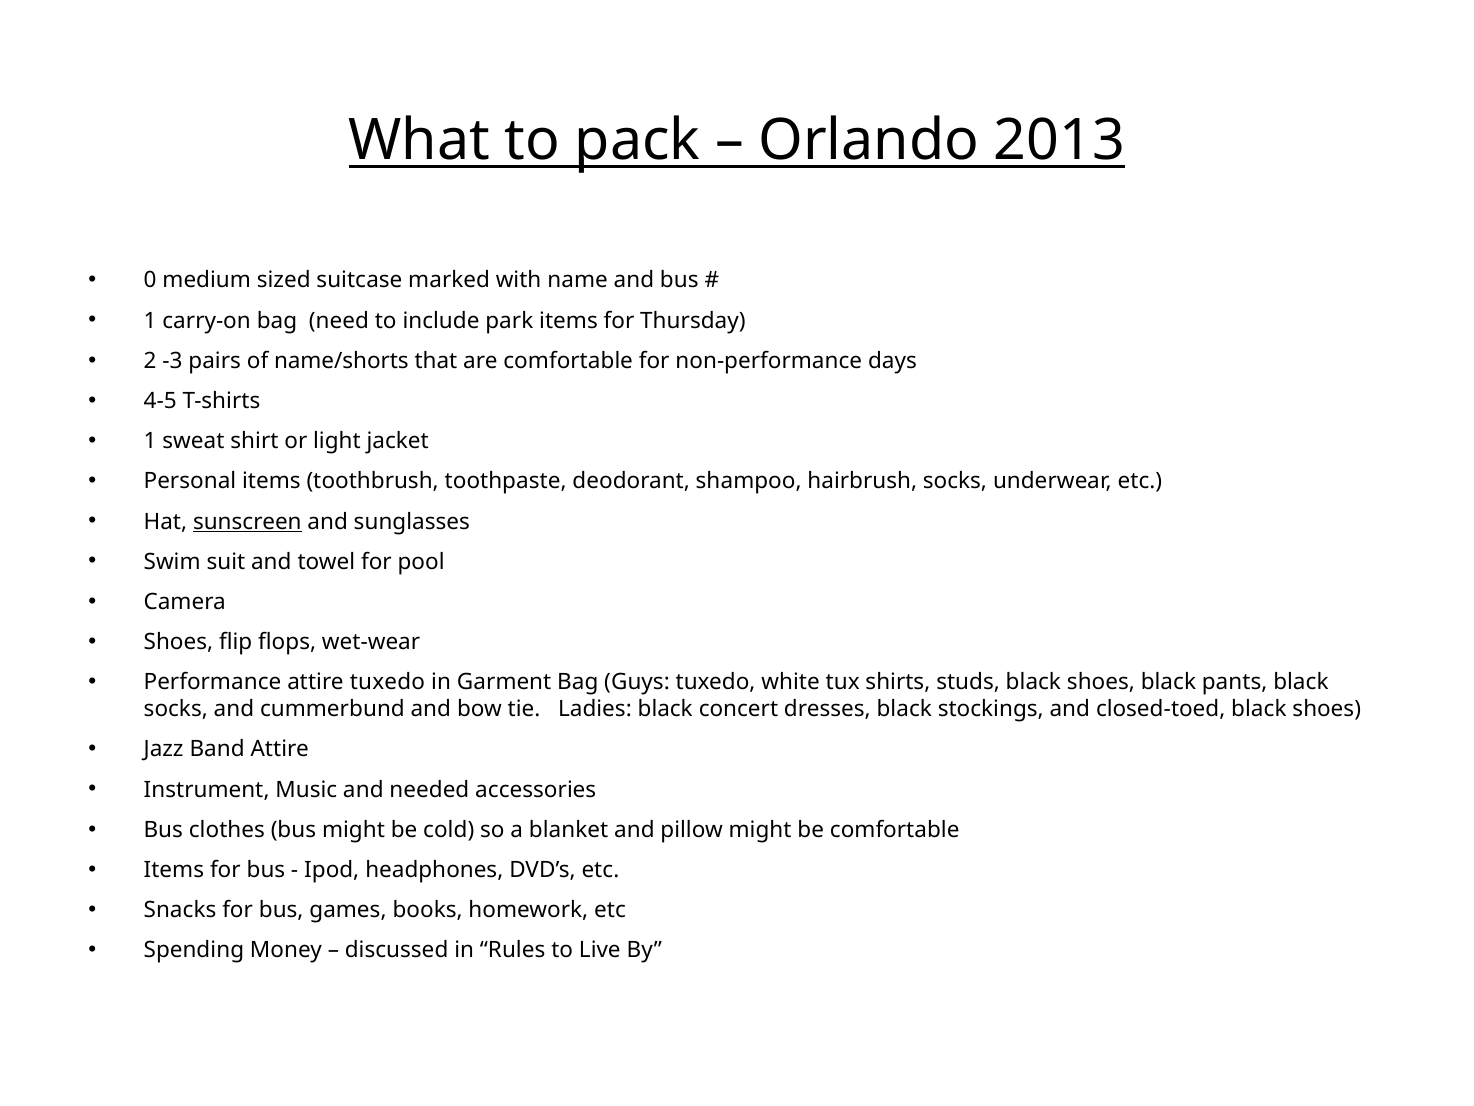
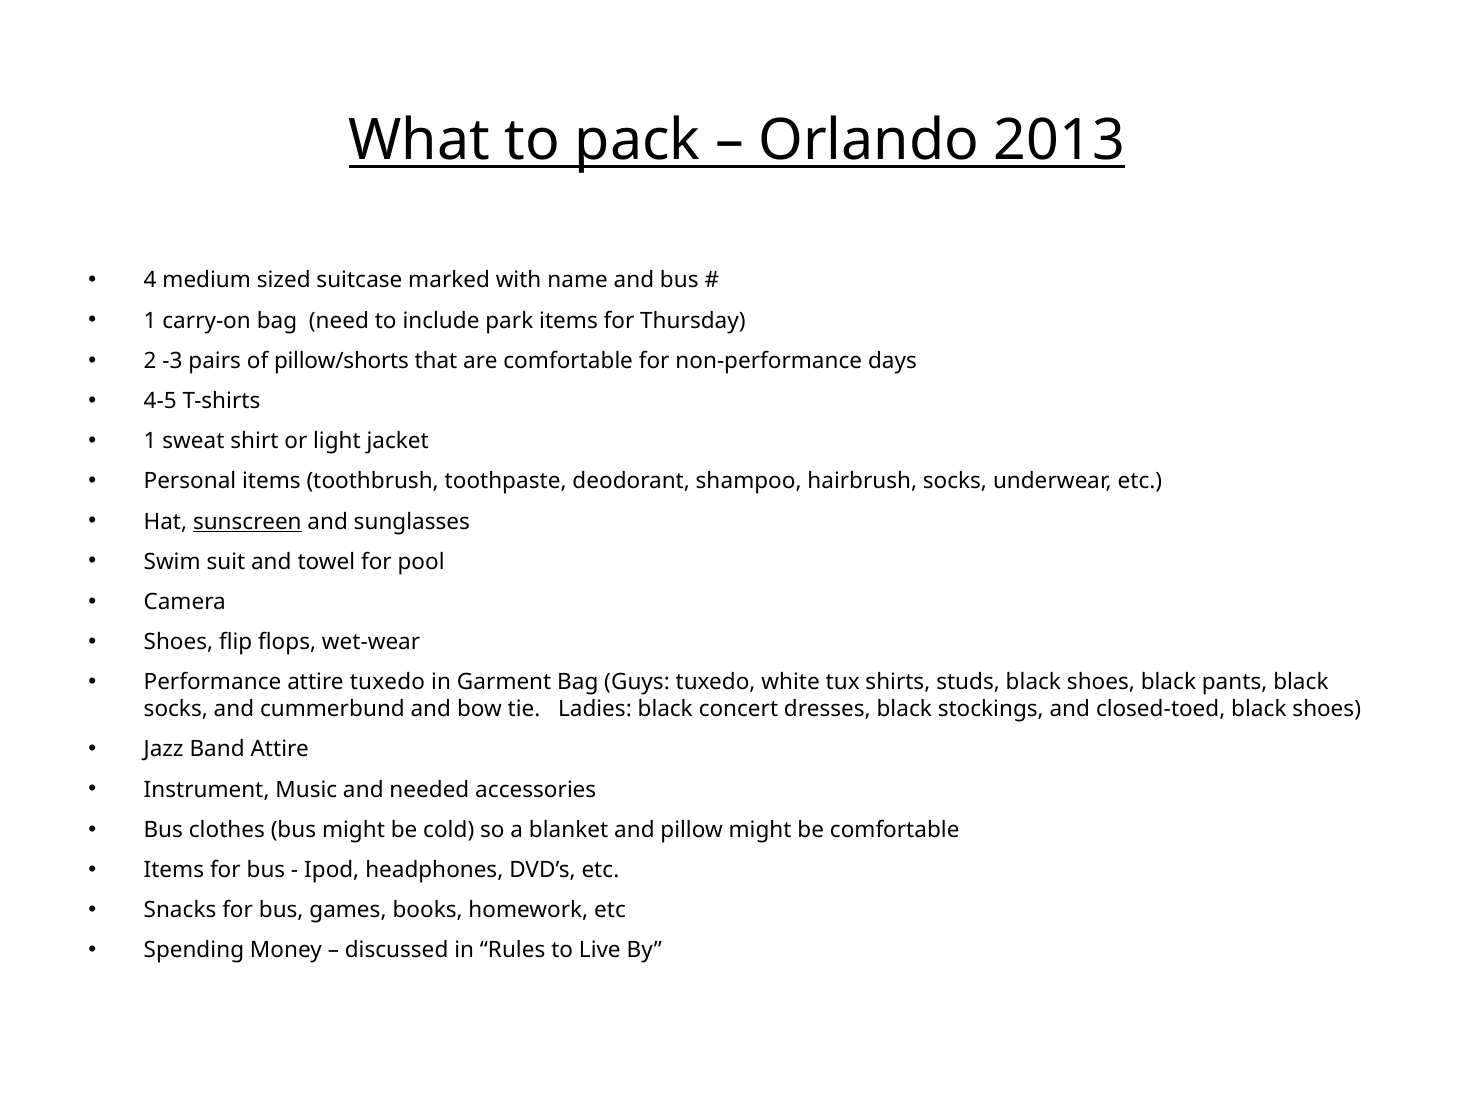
0: 0 -> 4
name/shorts: name/shorts -> pillow/shorts
